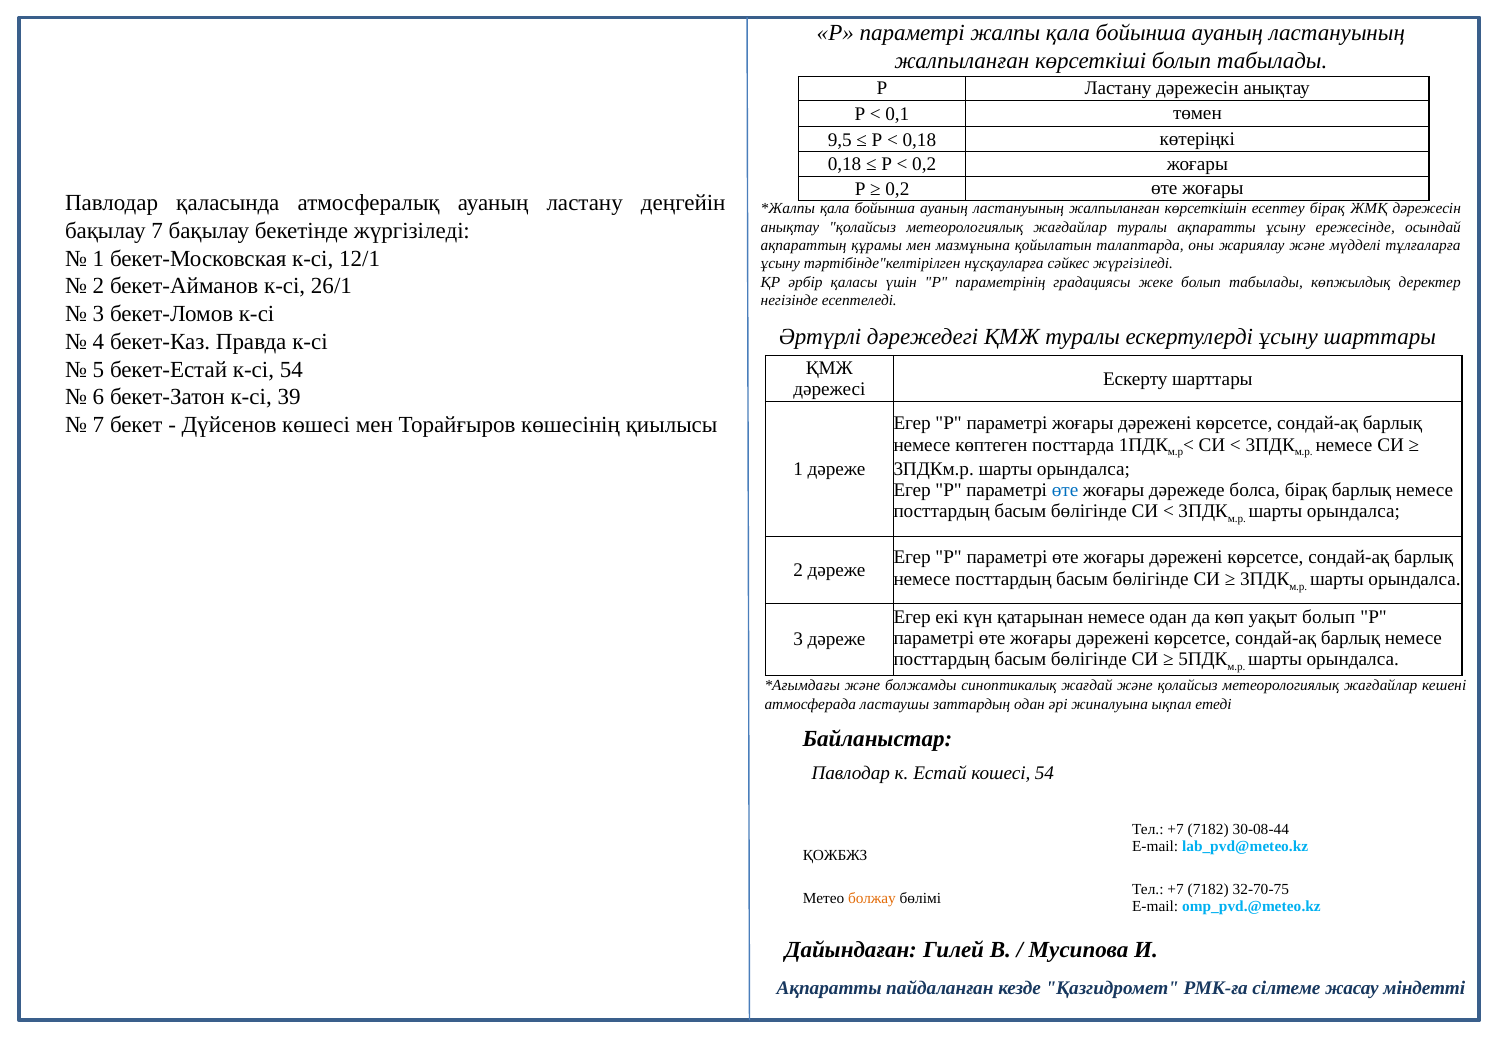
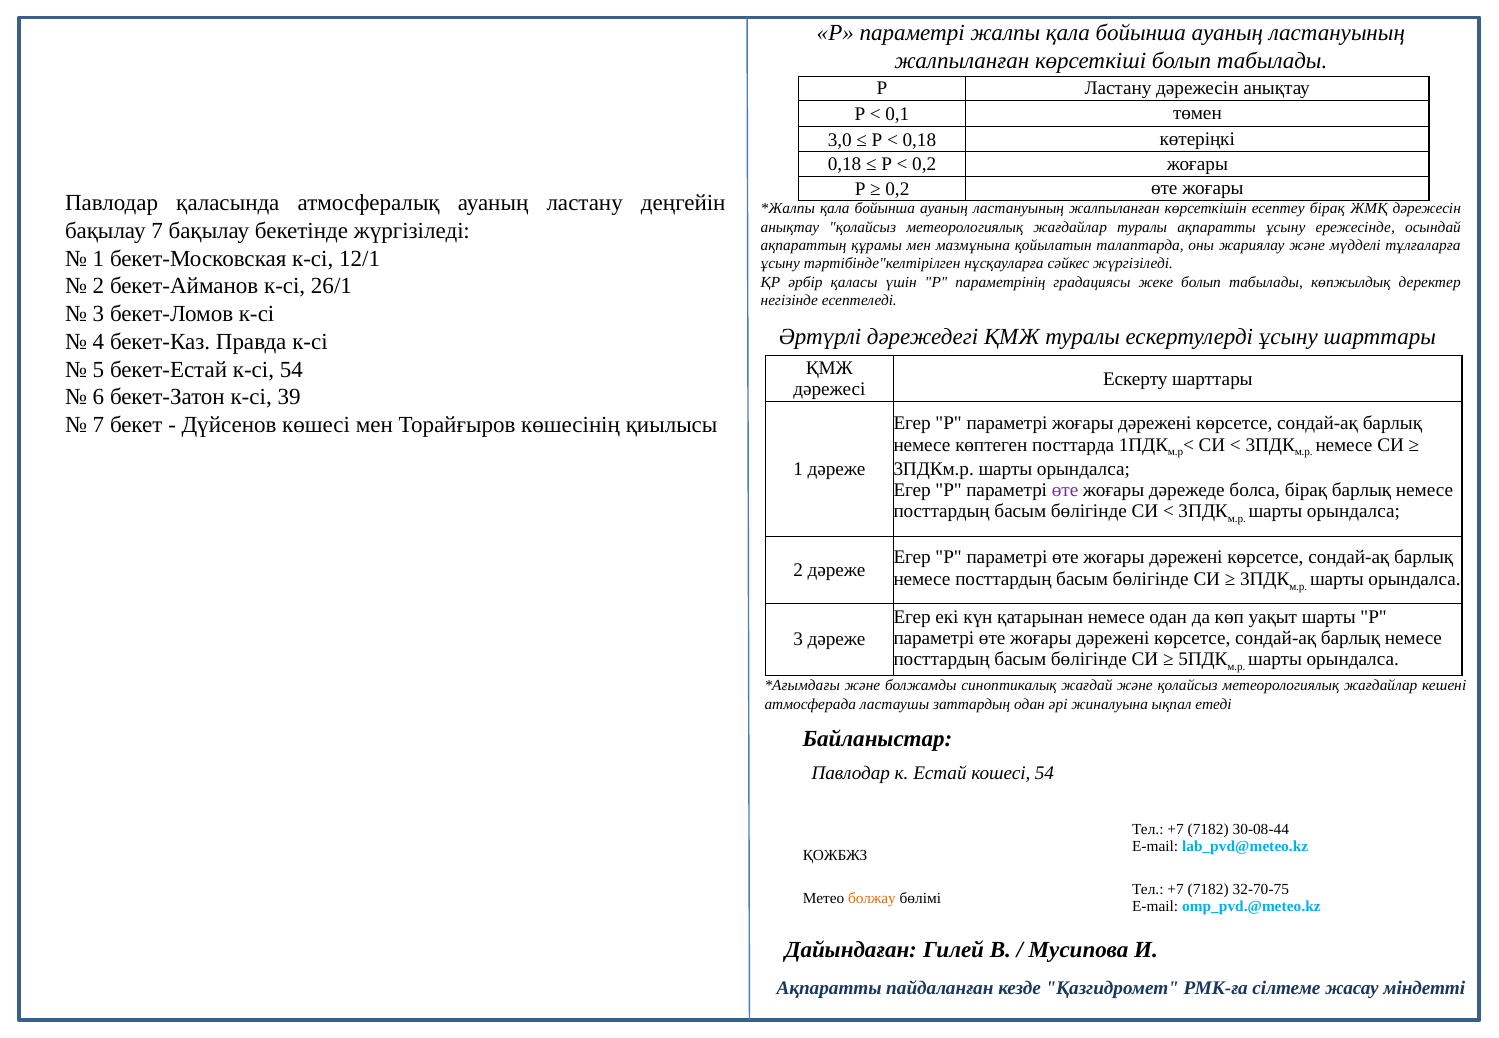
9,5: 9,5 -> 3,0
өте at (1065, 490) colour: blue -> purple
уақыт болып: болып -> шарты
